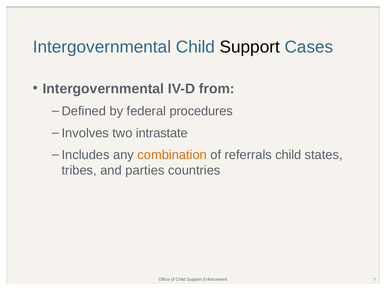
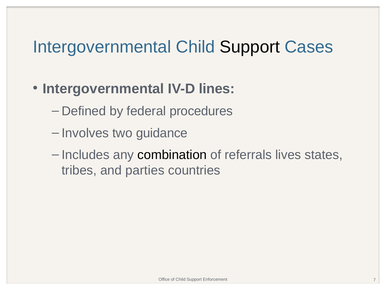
from: from -> lines
intrastate: intrastate -> guidance
combination colour: orange -> black
referrals child: child -> lives
